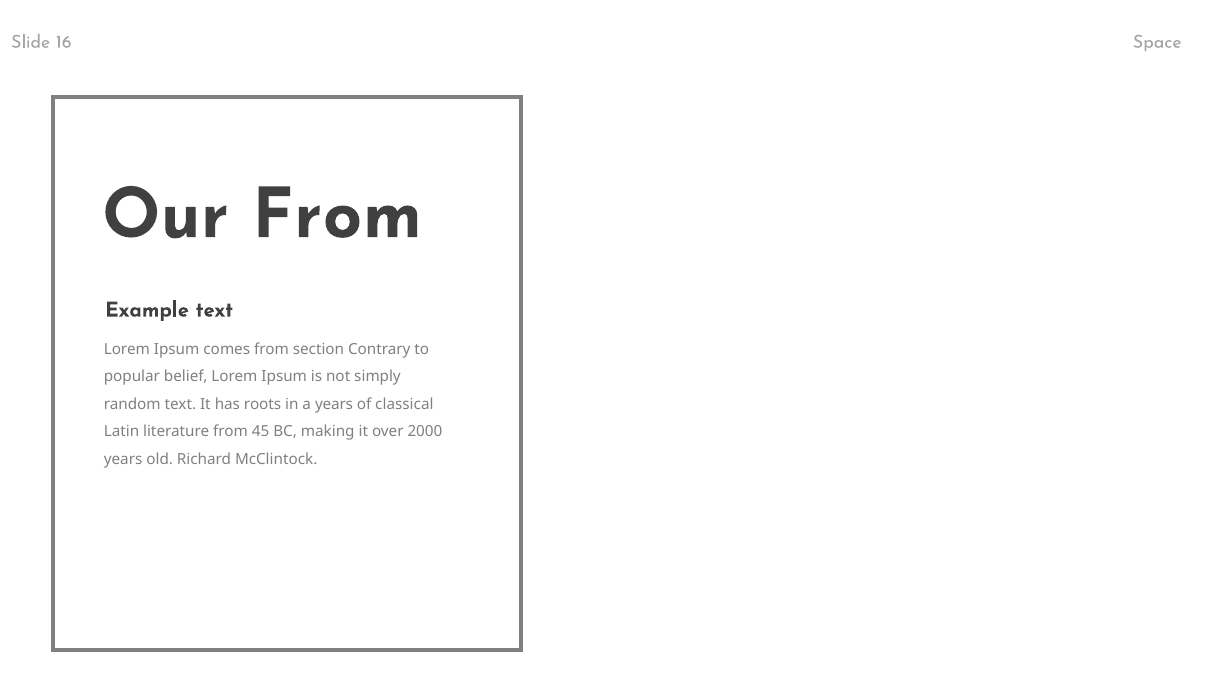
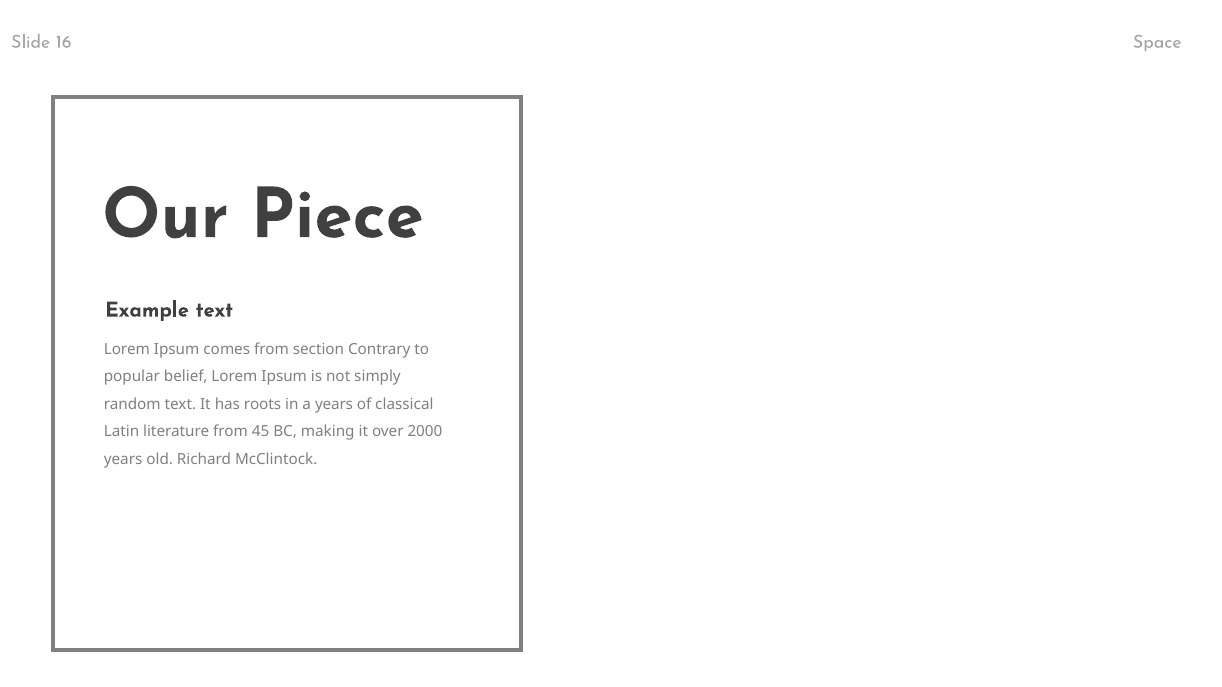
Our From: From -> Piece
